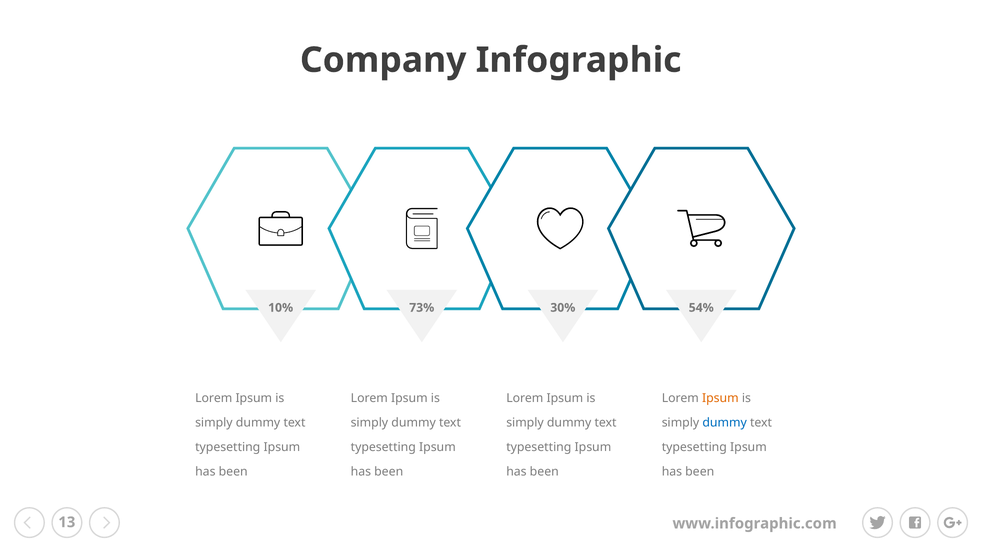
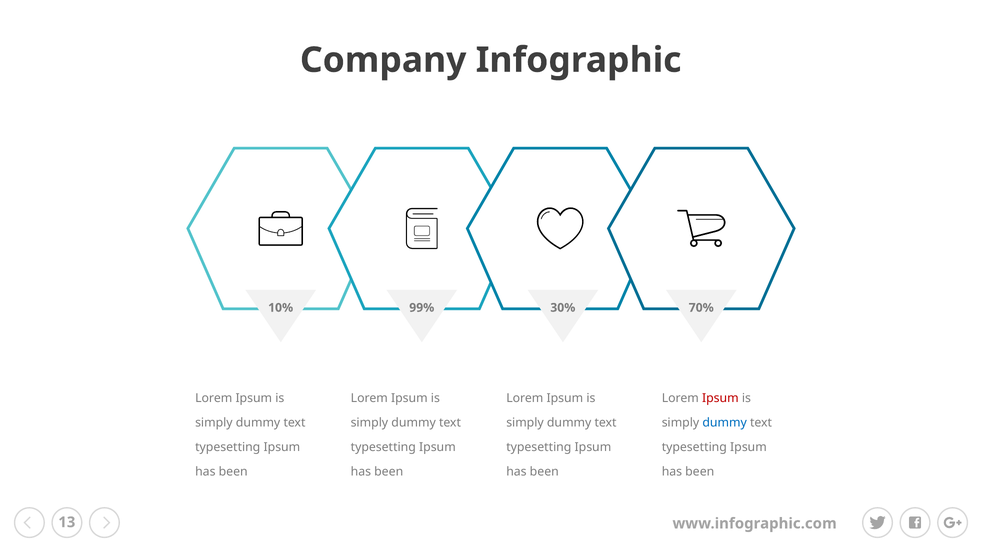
73%: 73% -> 99%
54%: 54% -> 70%
Ipsum at (720, 398) colour: orange -> red
